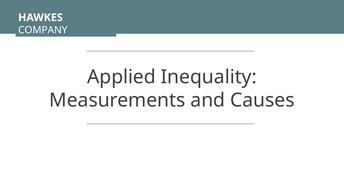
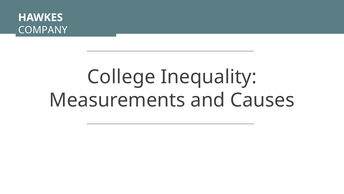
Applied: Applied -> College
